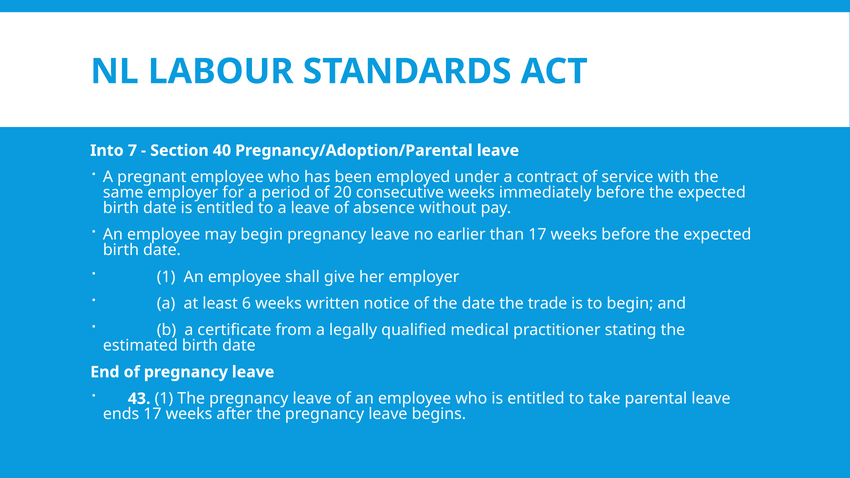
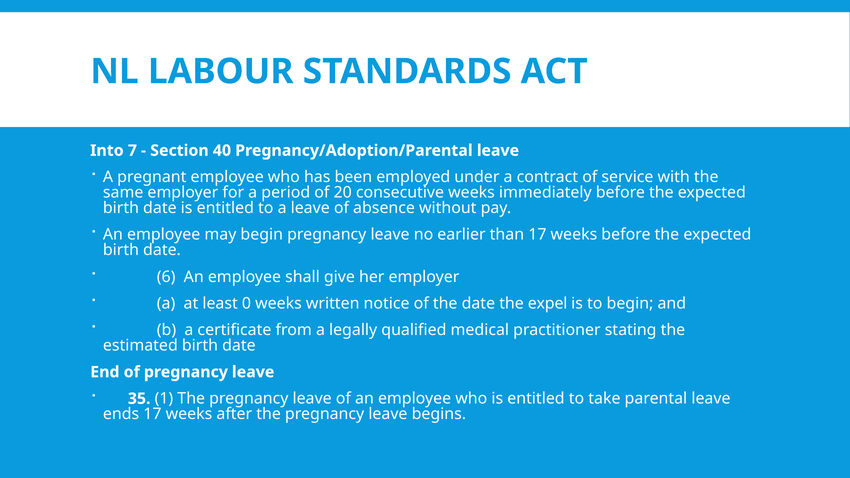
1 at (166, 277): 1 -> 6
6: 6 -> 0
trade: trade -> expel
43: 43 -> 35
